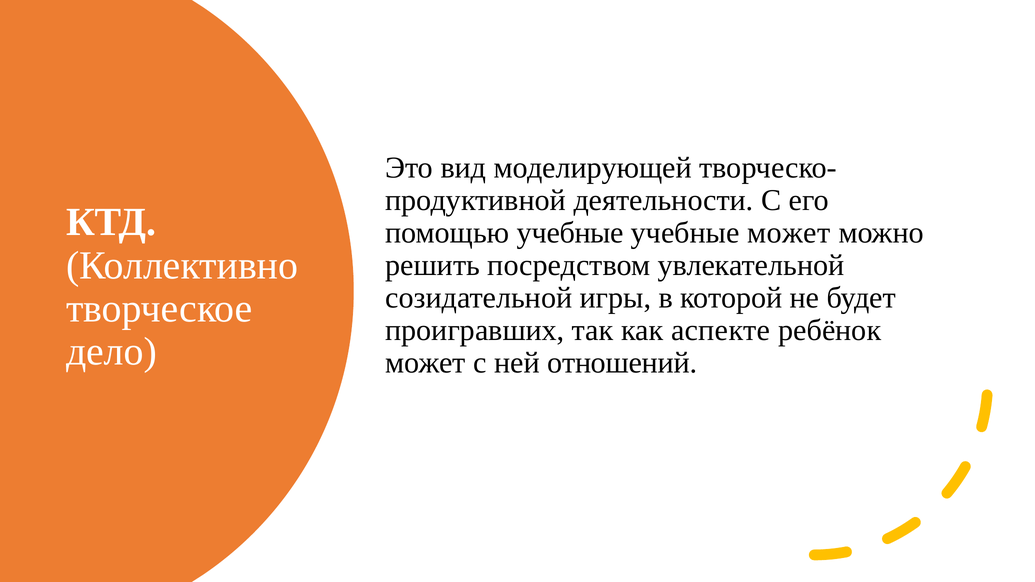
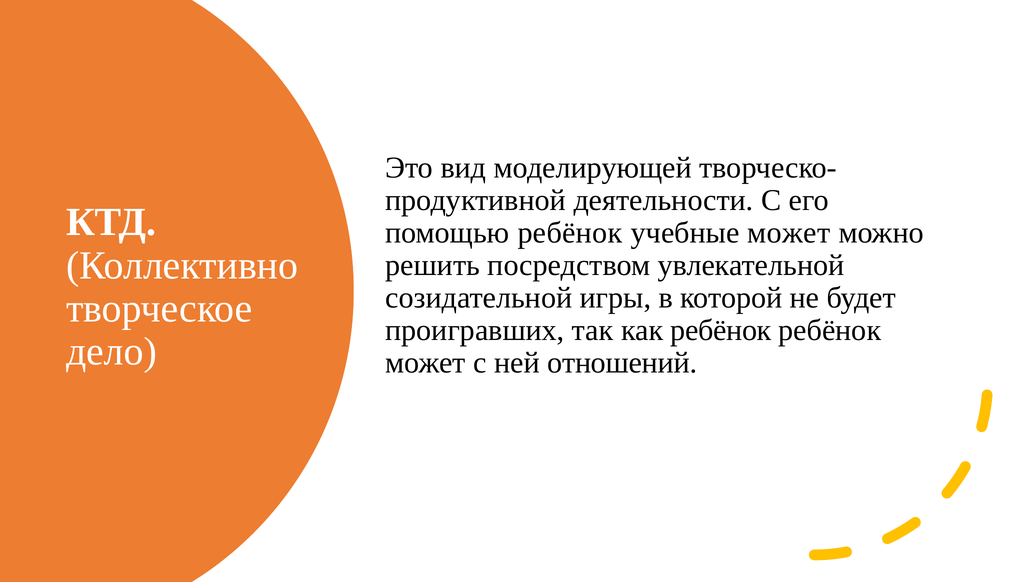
помощью учебные: учебные -> ребёнок
как аспекте: аспекте -> ребёнок
